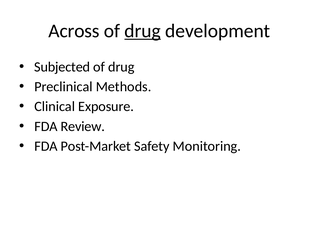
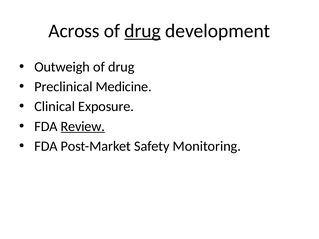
Subjected: Subjected -> Outweigh
Methods: Methods -> Medicine
Review underline: none -> present
